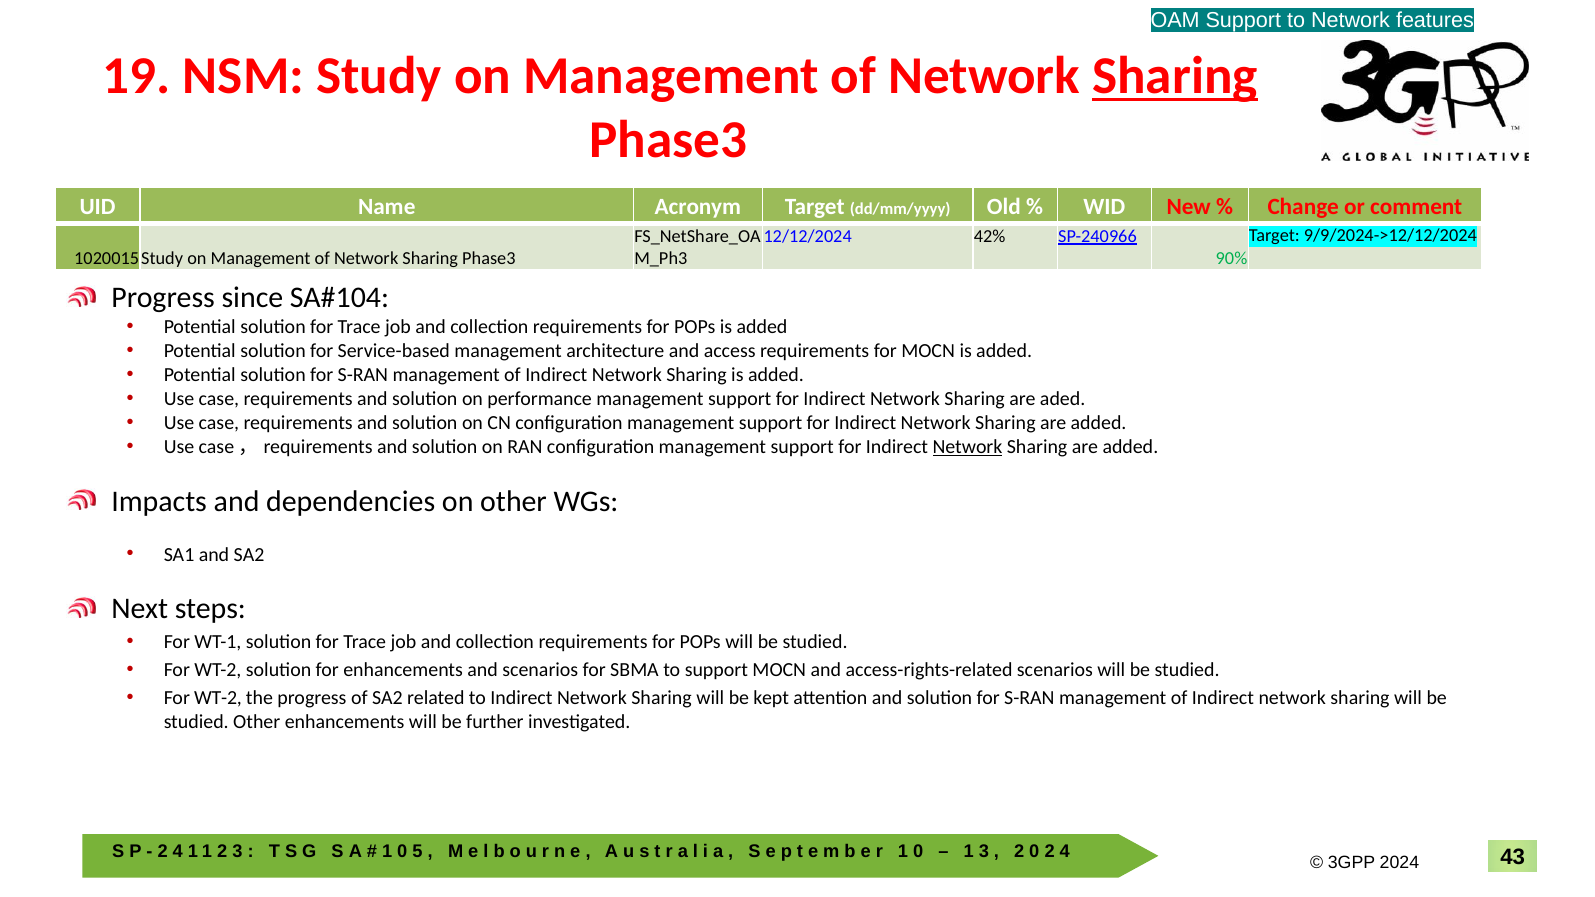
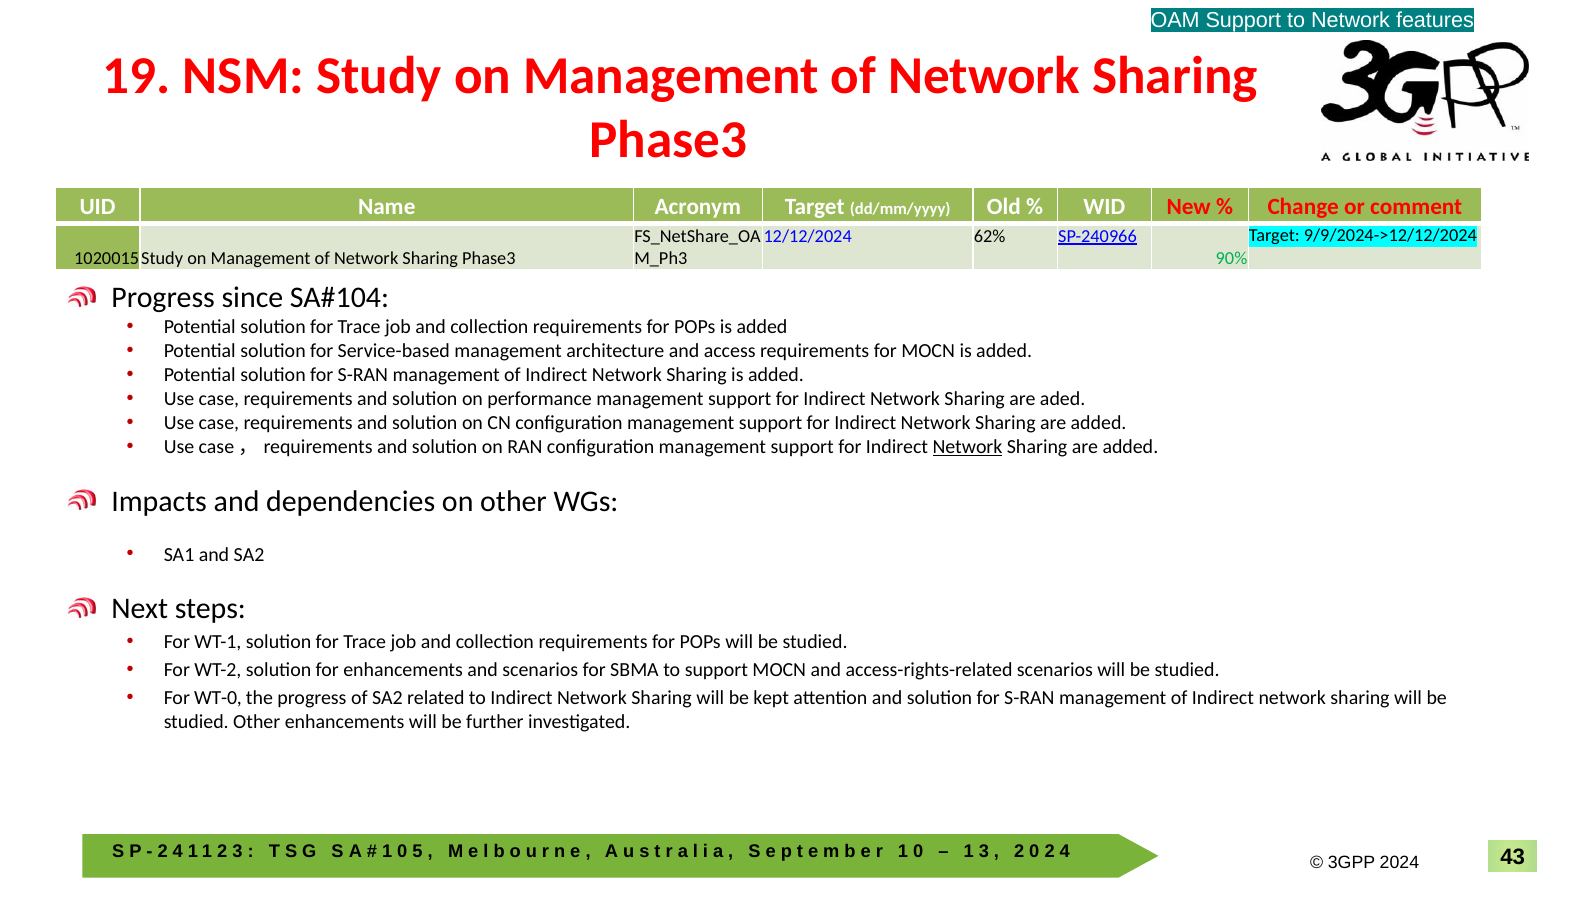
Sharing at (1175, 76) underline: present -> none
42%: 42% -> 62%
WT-2 at (218, 698): WT-2 -> WT-0
